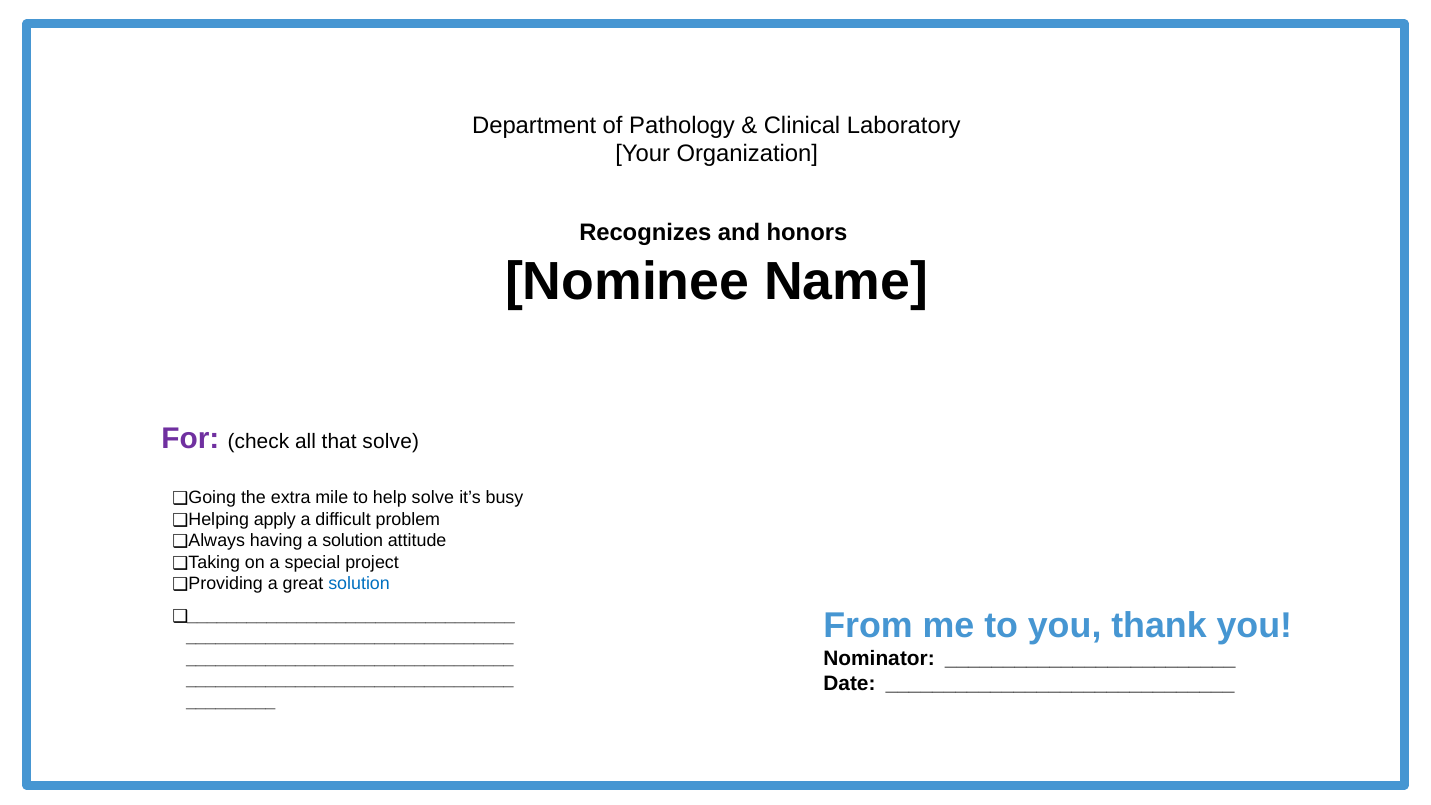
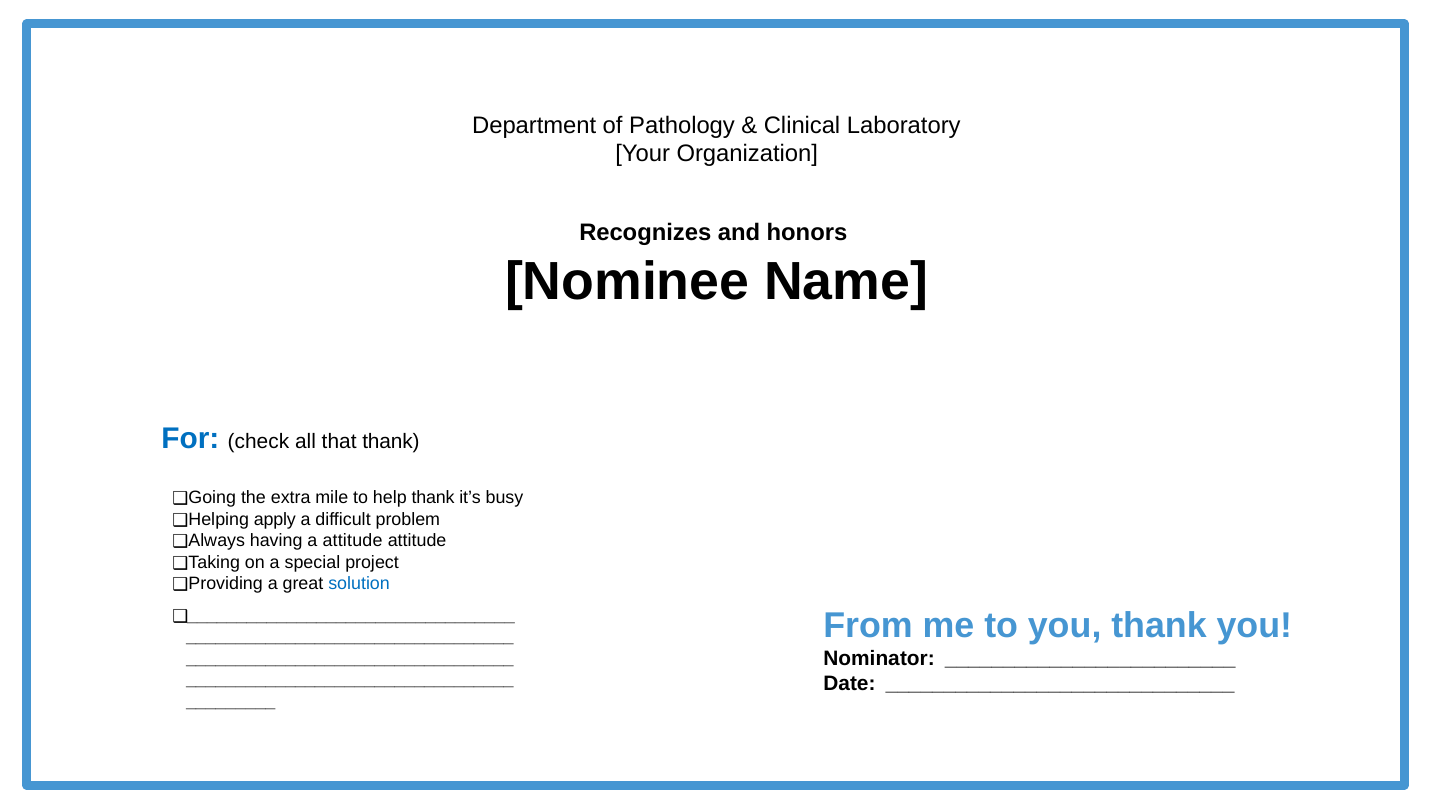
For colour: purple -> blue
that solve: solve -> thank
help solve: solve -> thank
a solution: solution -> attitude
